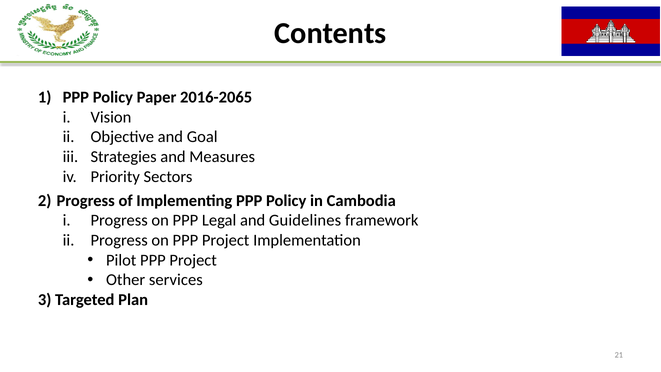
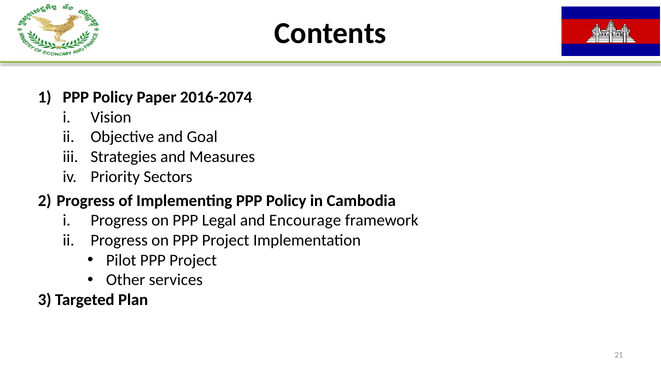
2016-2065: 2016-2065 -> 2016-2074
Guidelines: Guidelines -> Encourage
